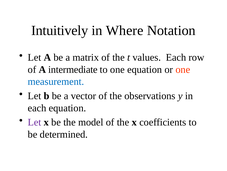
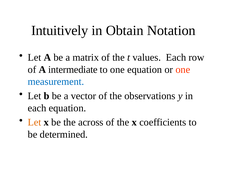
Where: Where -> Obtain
Let at (35, 122) colour: purple -> orange
model: model -> across
